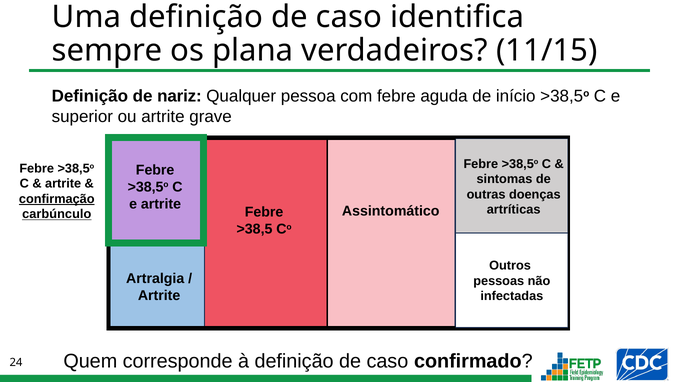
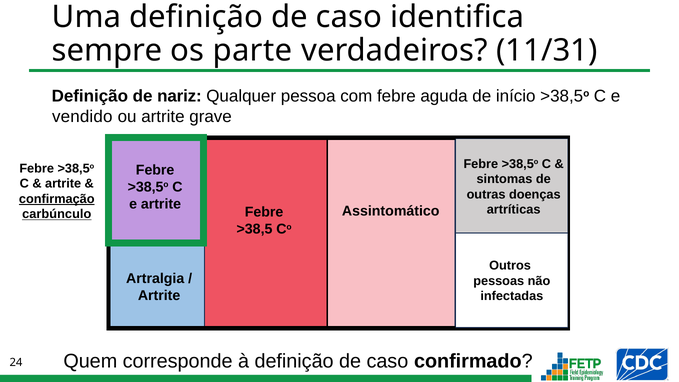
plana: plana -> parte
11/15: 11/15 -> 11/31
superior: superior -> vendido
